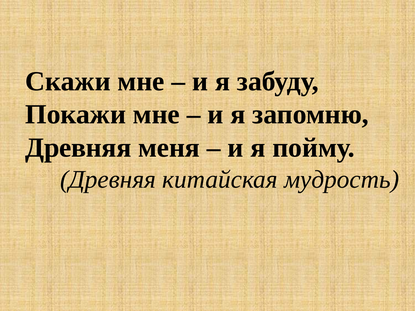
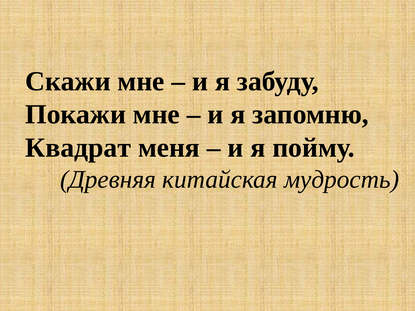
Древняя at (78, 148): Древняя -> Квадрат
